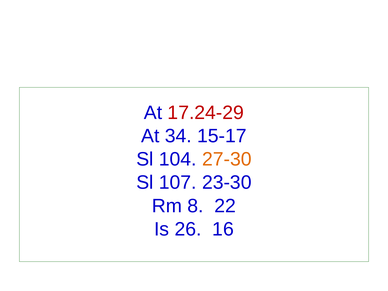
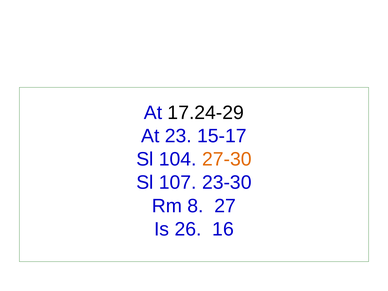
17.24-29 colour: red -> black
34: 34 -> 23
22: 22 -> 27
